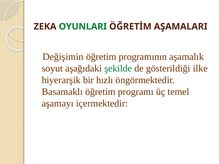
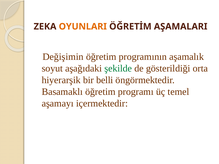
OYUNLARI colour: green -> orange
ilke: ilke -> orta
hızlı: hızlı -> belli
